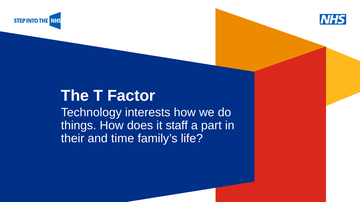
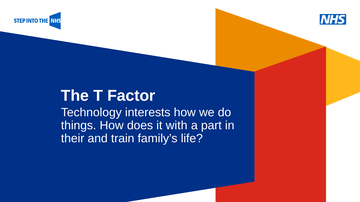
staff: staff -> with
time: time -> train
